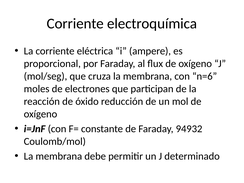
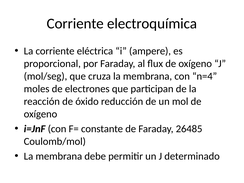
n=6: n=6 -> n=4
94932: 94932 -> 26485
